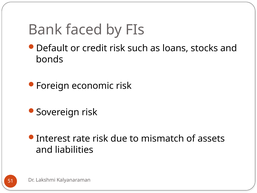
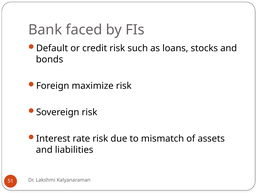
economic: economic -> maximize
